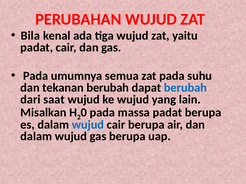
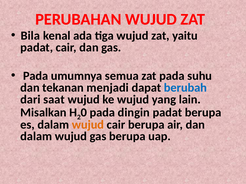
tekanan berubah: berubah -> menjadi
massa: massa -> dingin
wujud at (88, 125) colour: blue -> orange
